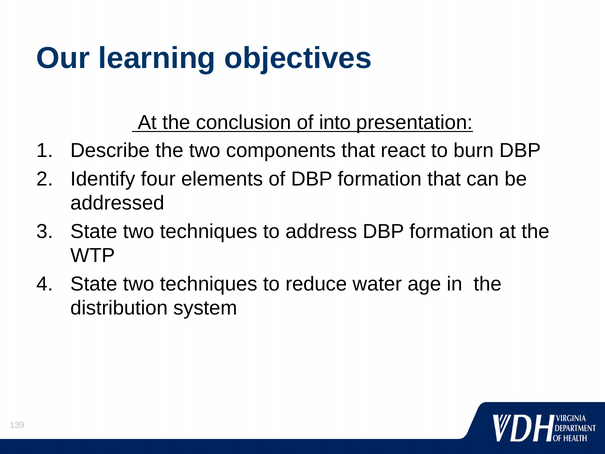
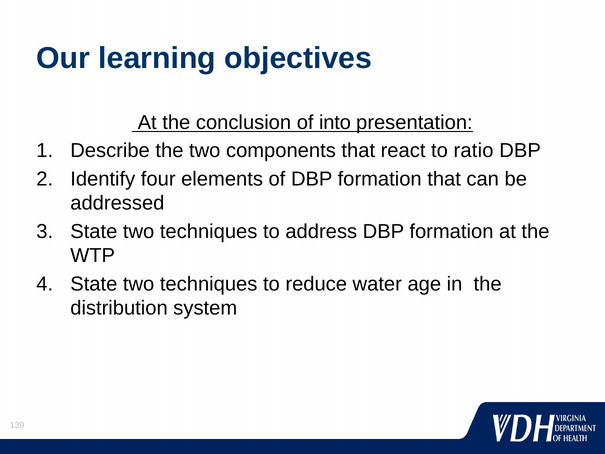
burn: burn -> ratio
